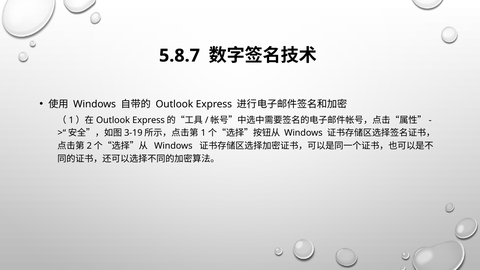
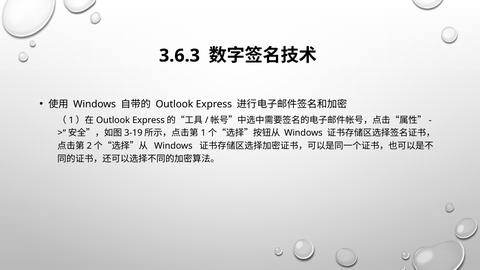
5.8.7: 5.8.7 -> 3.6.3
